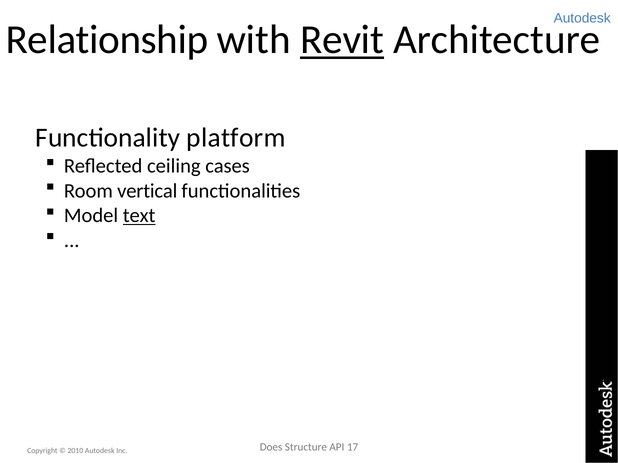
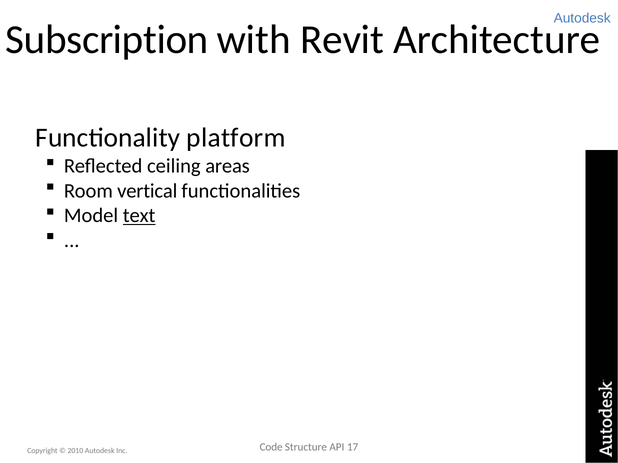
Relationship: Relationship -> Subscription
Revit underline: present -> none
cases: cases -> areas
Does: Does -> Code
